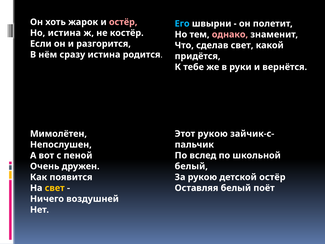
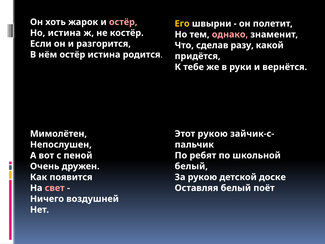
Его colour: light blue -> yellow
сделав свет: свет -> разу
нём сразу: сразу -> остёр
вслед: вслед -> ребят
детской остёр: остёр -> доске
свет at (55, 188) colour: yellow -> pink
